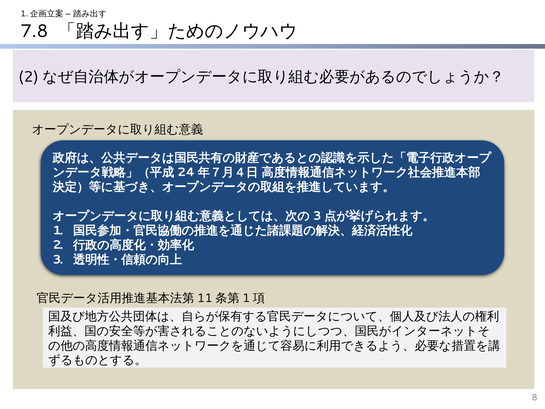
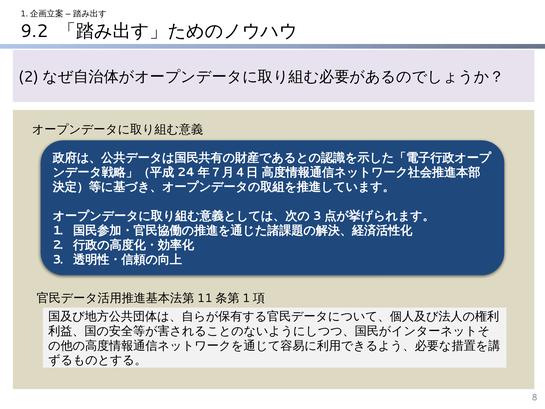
7.8: 7.8 -> 9.2
